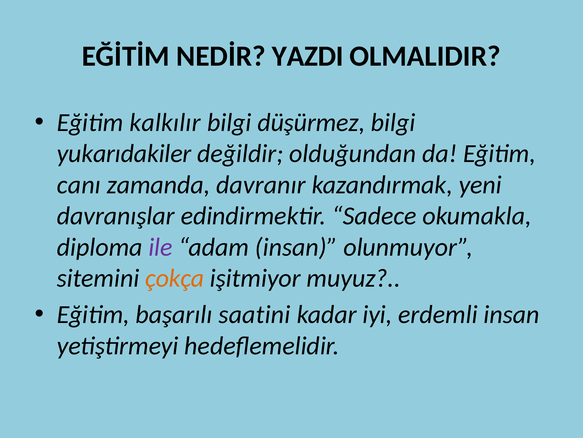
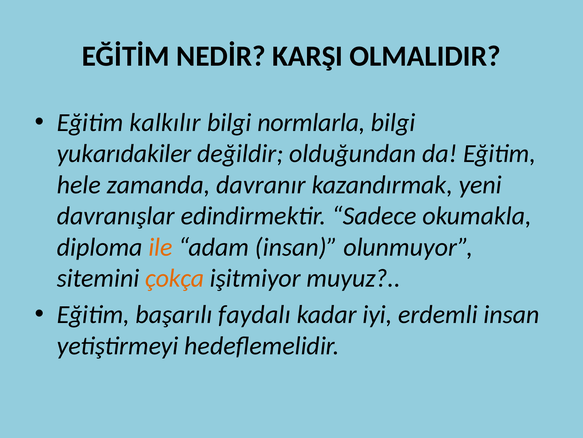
YAZDI: YAZDI -> KARŞI
düşürmez: düşürmez -> normlarla
canı: canı -> hele
ile colour: purple -> orange
saatini: saatini -> faydalı
